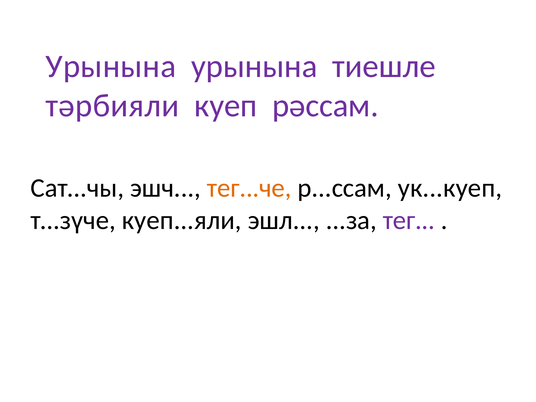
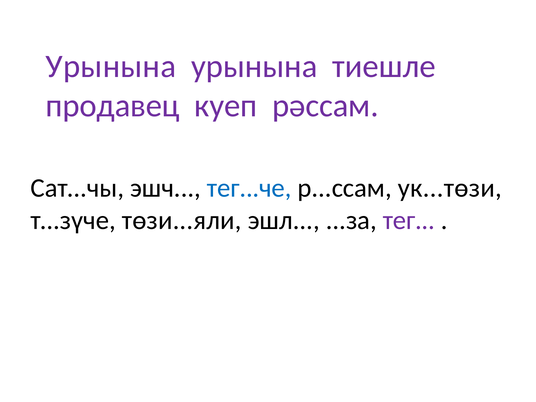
тәрбияли: тәрбияли -> продавец
тег...че colour: orange -> blue
ук...куеп: ук...куеп -> ук...төзи
куеп...яли: куеп...яли -> төзи...яли
